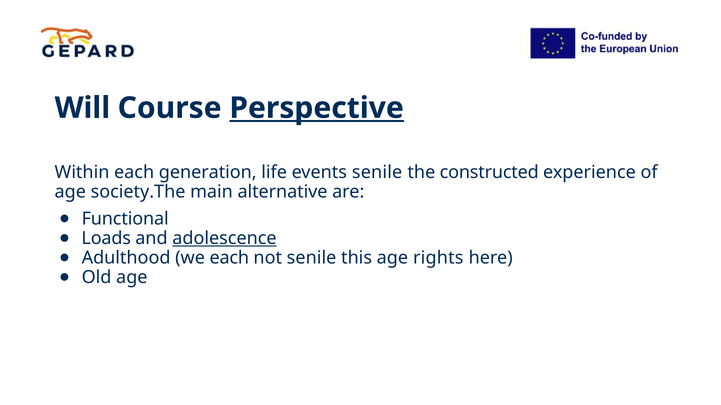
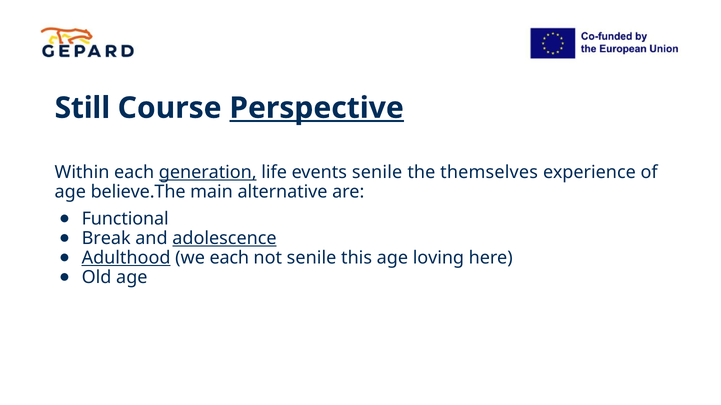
Will: Will -> Still
generation underline: none -> present
constructed: constructed -> themselves
society.The: society.The -> believe.The
Loads: Loads -> Break
Adulthood underline: none -> present
rights: rights -> loving
